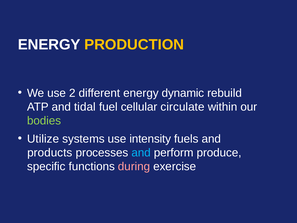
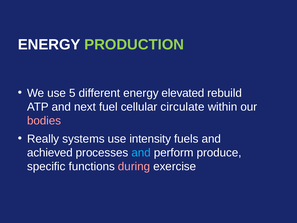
PRODUCTION colour: yellow -> light green
2: 2 -> 5
dynamic: dynamic -> elevated
tidal: tidal -> next
bodies colour: light green -> pink
Utilize: Utilize -> Really
products: products -> achieved
